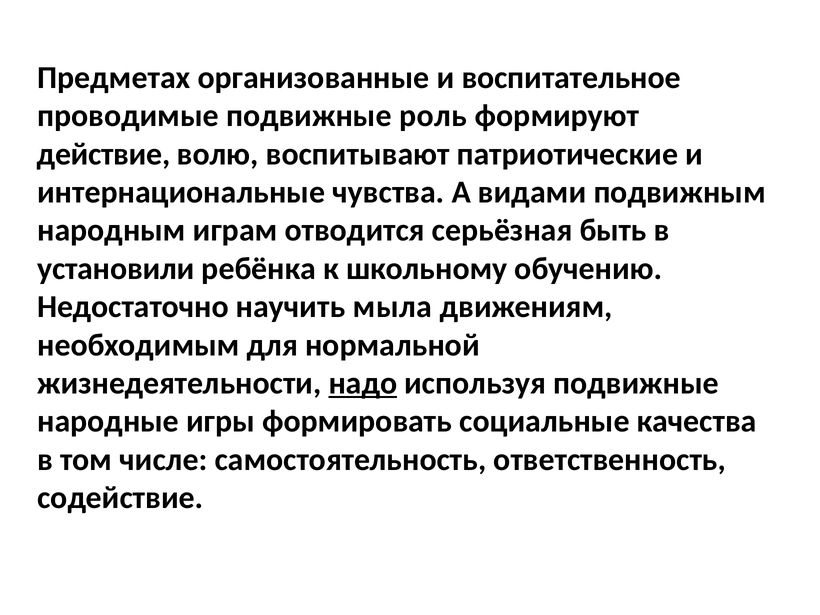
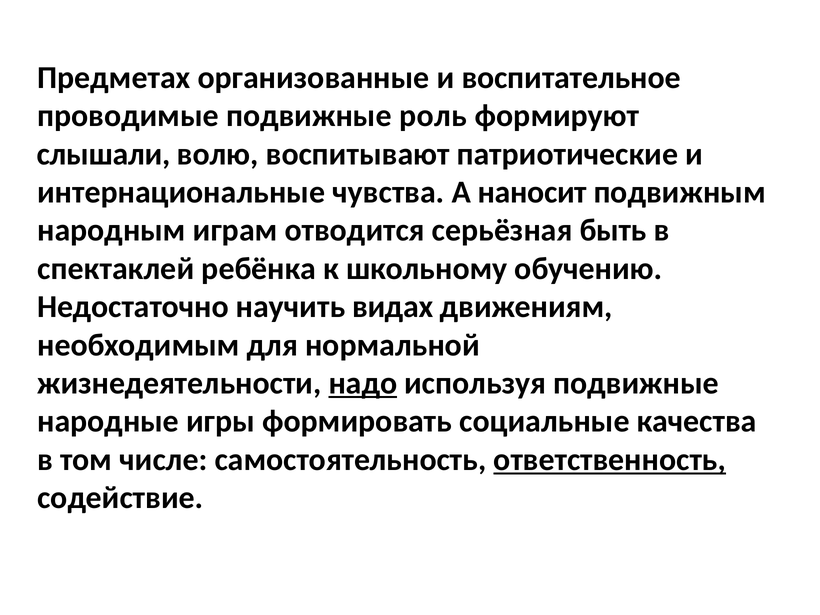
действие: действие -> слышали
видами: видами -> наносит
установили: установили -> спектаклей
мыла: мыла -> видах
ответственность underline: none -> present
